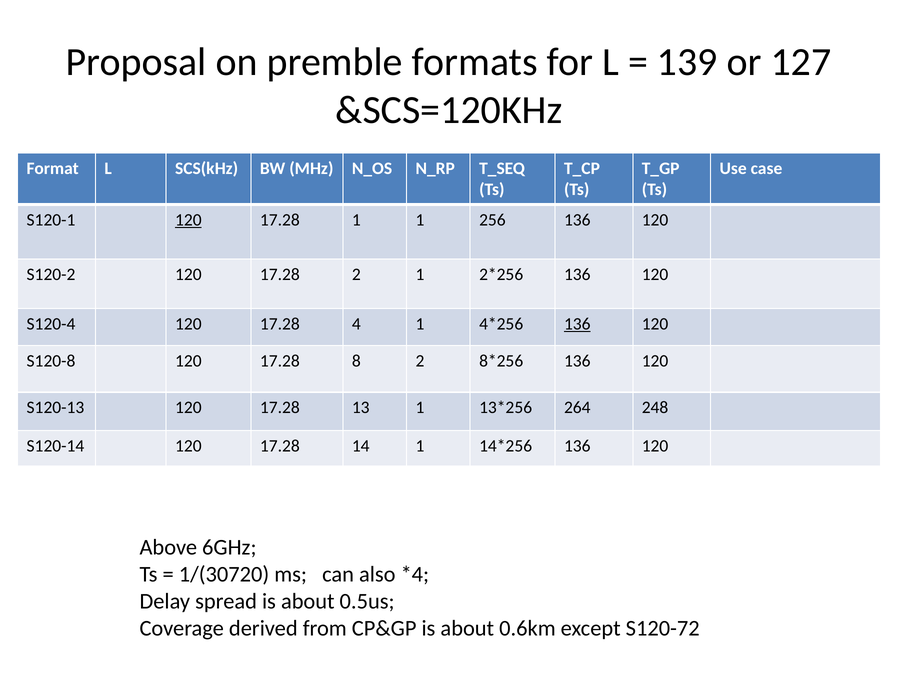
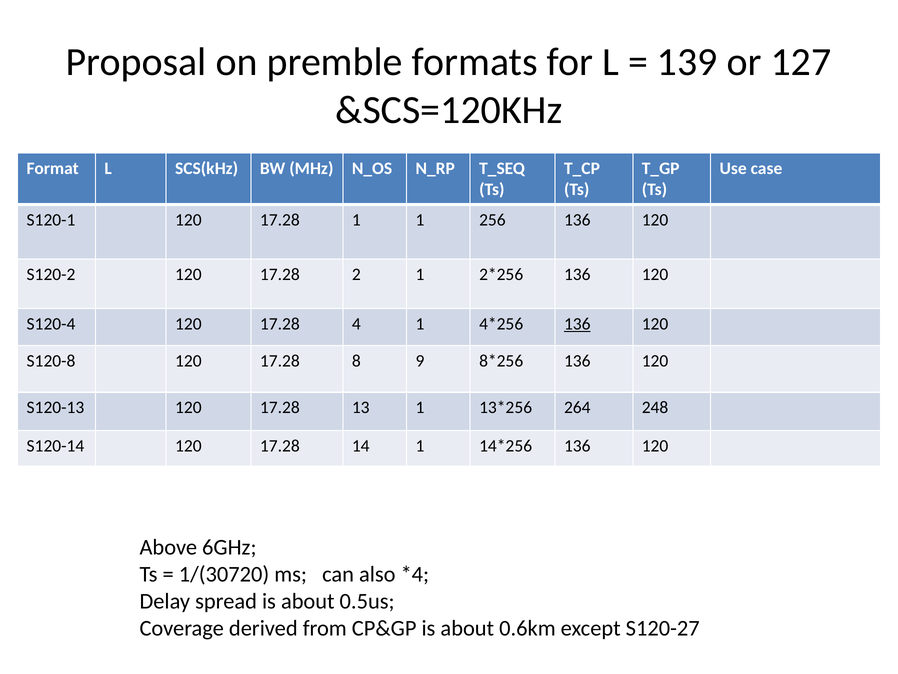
120 at (188, 220) underline: present -> none
8 2: 2 -> 9
S120-72: S120-72 -> S120-27
